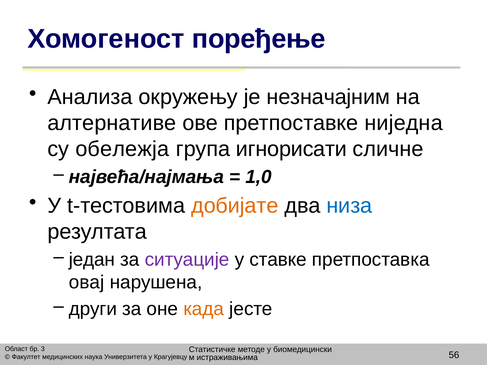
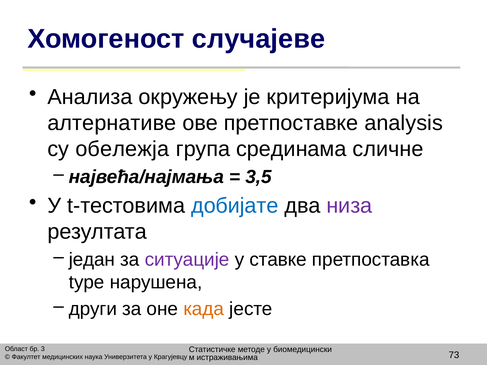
поређење: поређење -> случајеве
незначајним: незначајним -> критеријума
ниједна: ниједна -> analysis
игнорисати: игнорисати -> срединама
1,0: 1,0 -> 3,5
добијате colour: orange -> blue
низа colour: blue -> purple
овај: овај -> type
56: 56 -> 73
